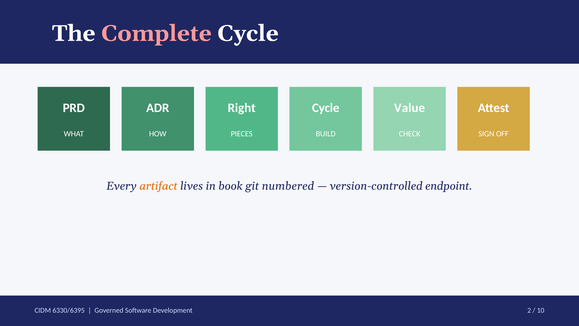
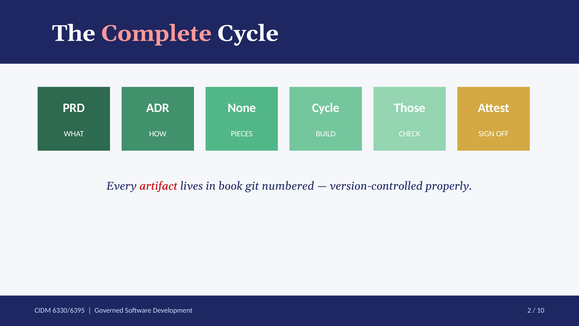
Right: Right -> None
Value: Value -> Those
artifact colour: orange -> red
endpoint: endpoint -> properly
